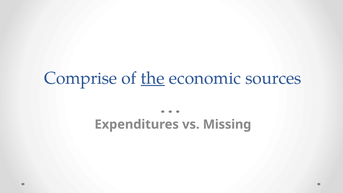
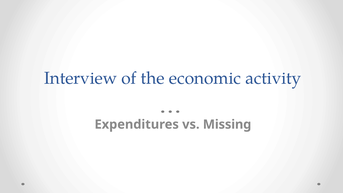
Comprise: Comprise -> Interview
the underline: present -> none
sources: sources -> activity
